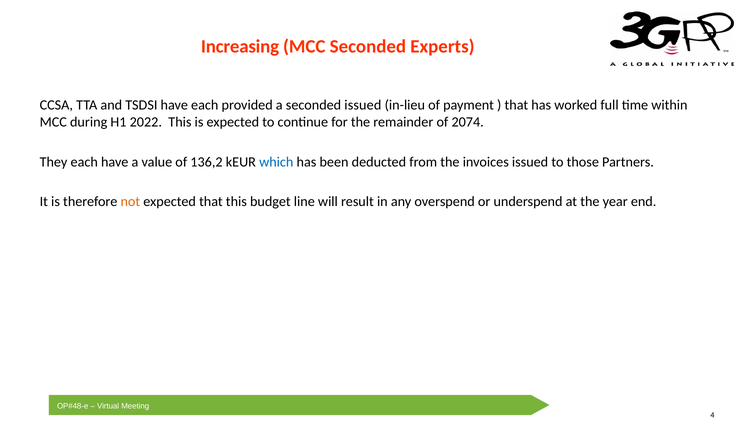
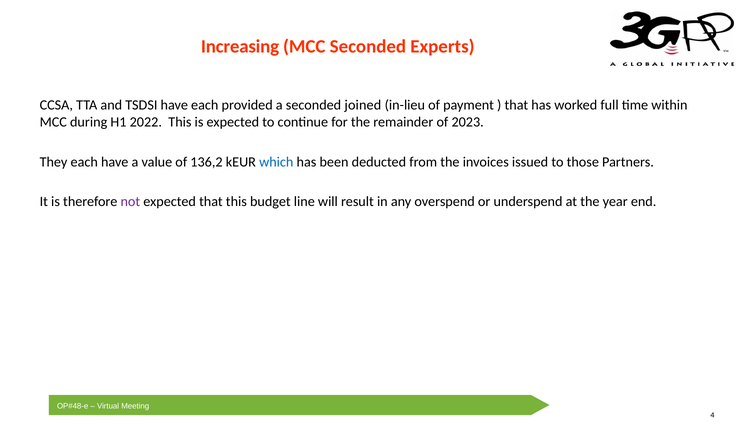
seconded issued: issued -> joined
2074: 2074 -> 2023
not colour: orange -> purple
